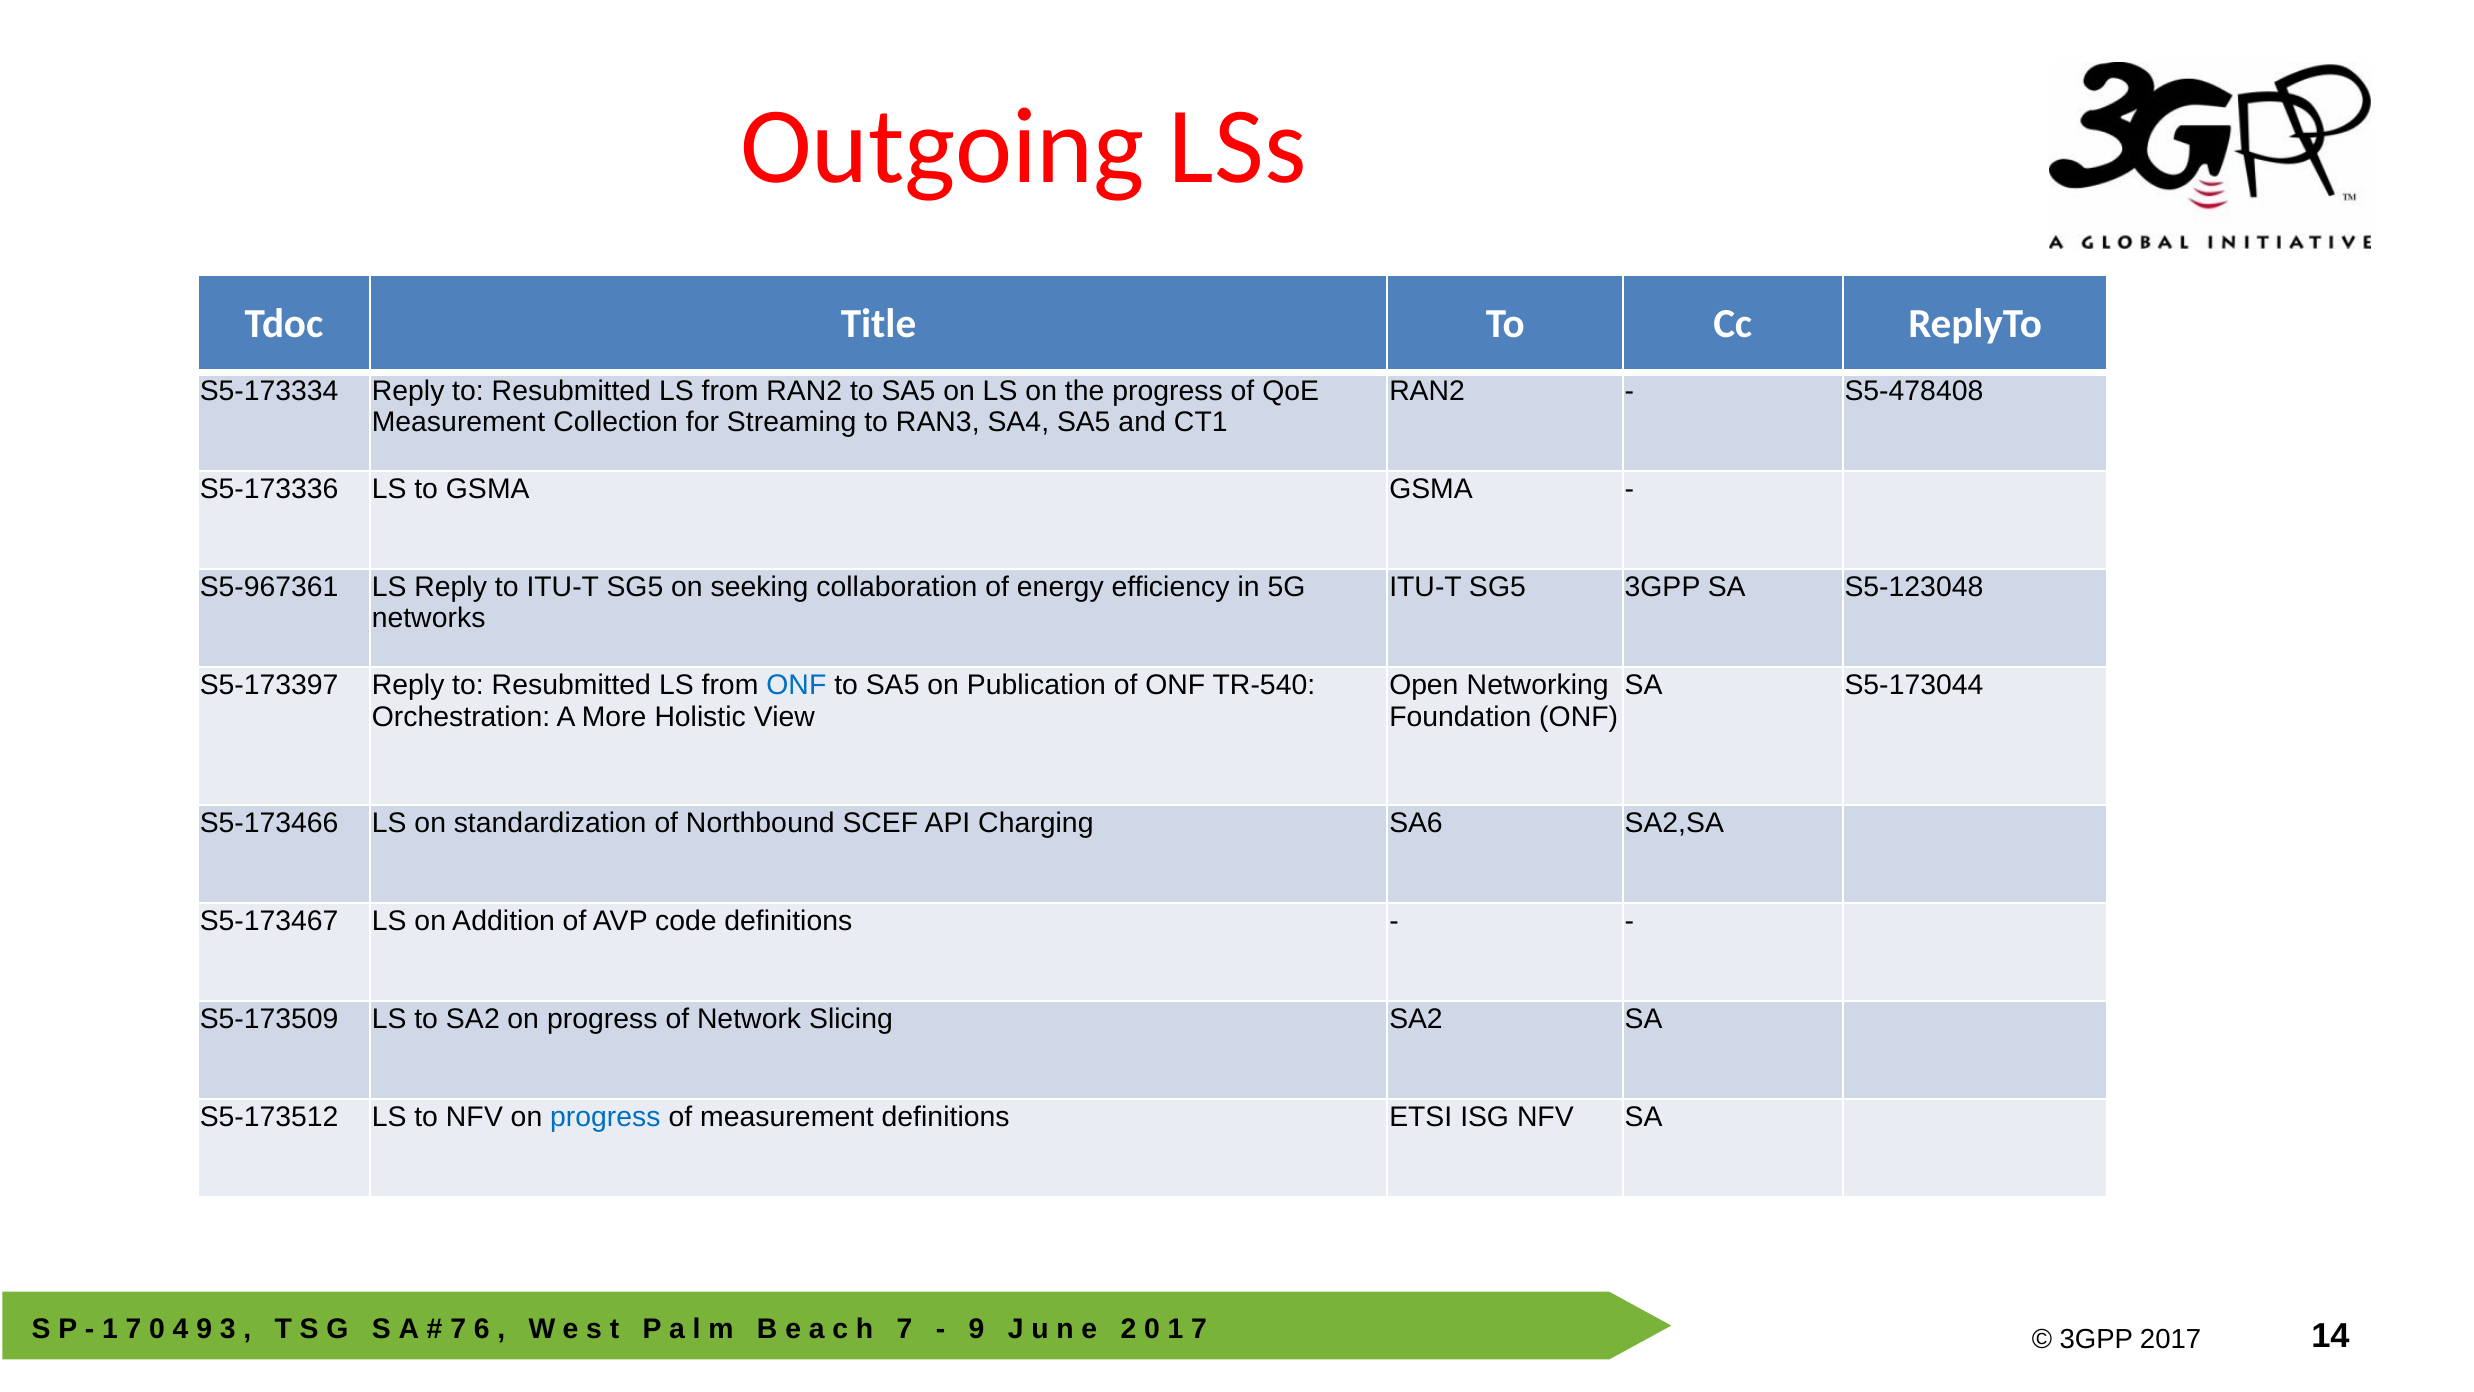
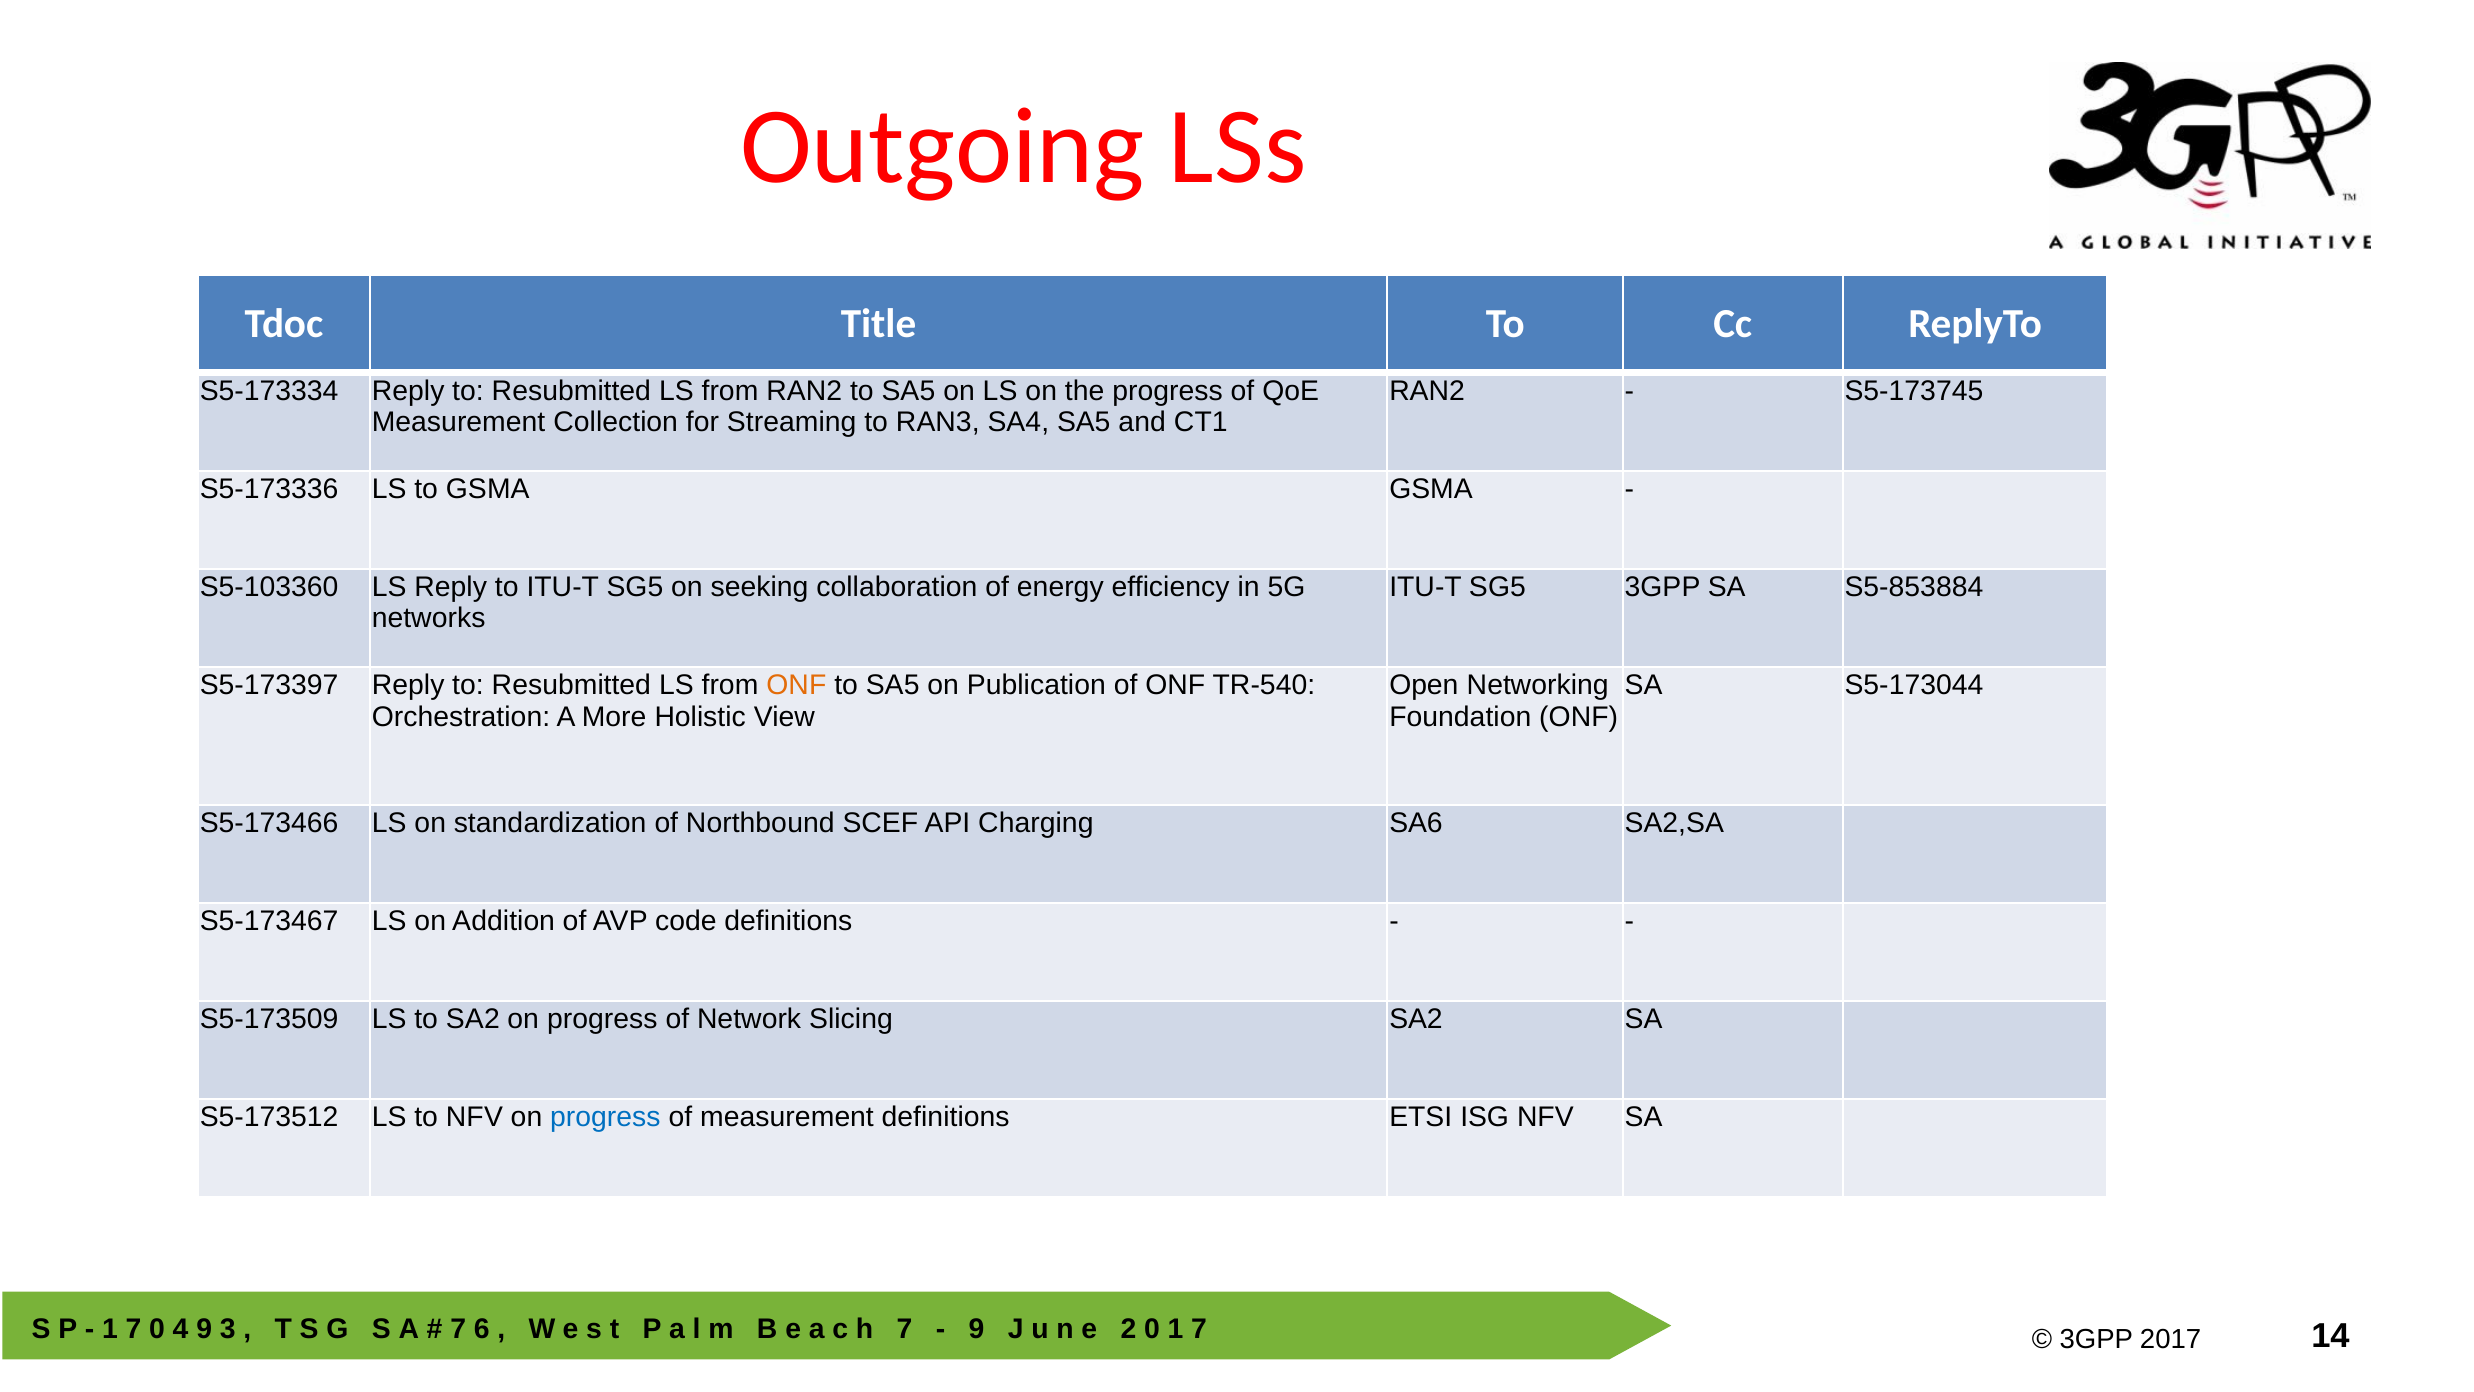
S5-478408: S5-478408 -> S5-173745
S5-967361: S5-967361 -> S5-103360
S5-123048: S5-123048 -> S5-853884
ONF at (796, 685) colour: blue -> orange
